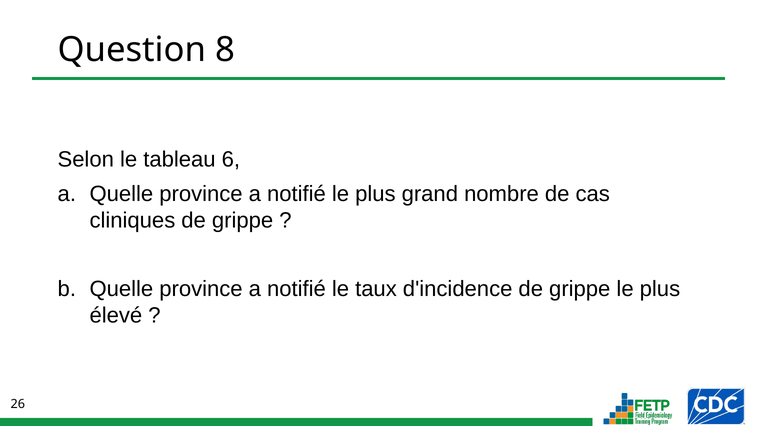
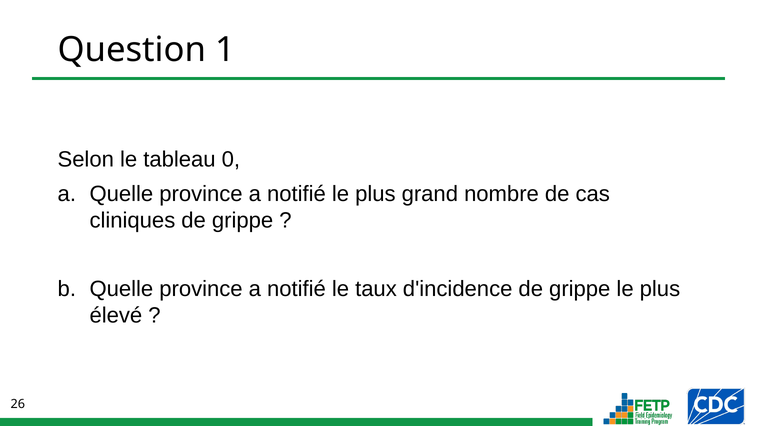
8: 8 -> 1
6: 6 -> 0
